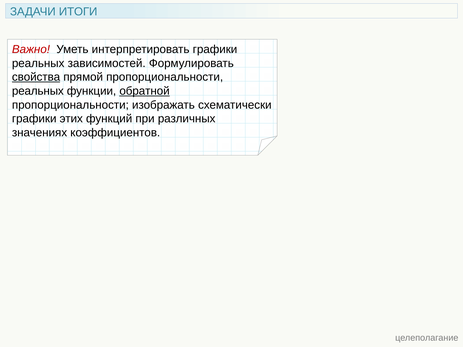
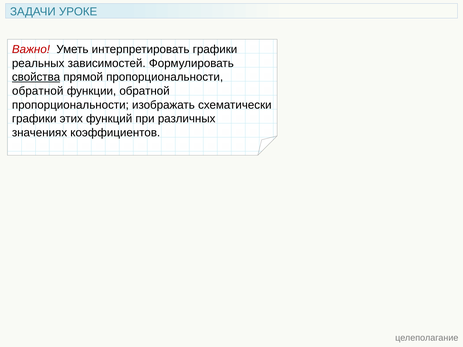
ИТОГИ: ИТОГИ -> УРОКЕ
реальных at (38, 91): реальных -> обратной
обратной at (145, 91) underline: present -> none
